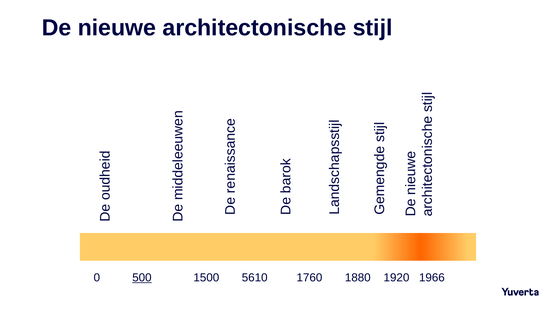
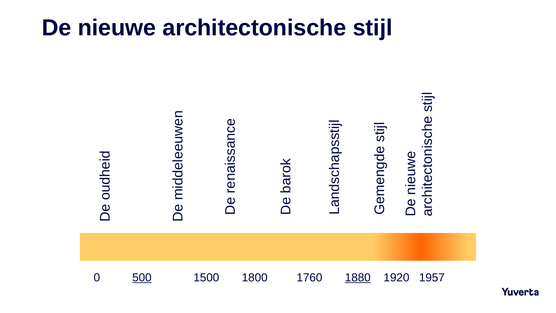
5610: 5610 -> 1800
1880 underline: none -> present
1966: 1966 -> 1957
